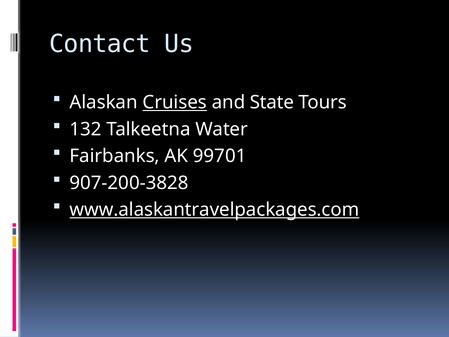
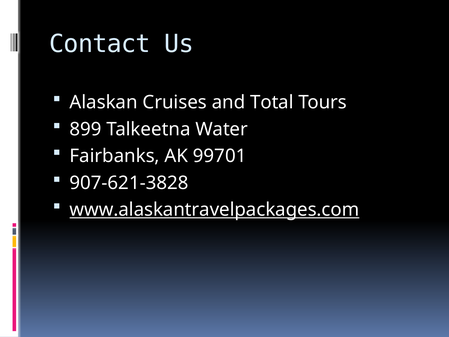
Cruises underline: present -> none
State: State -> Total
132: 132 -> 899
907-200-3828: 907-200-3828 -> 907-621-3828
